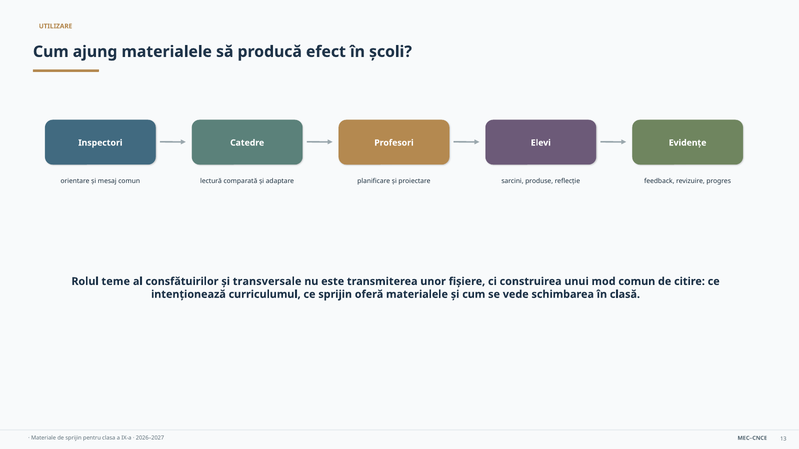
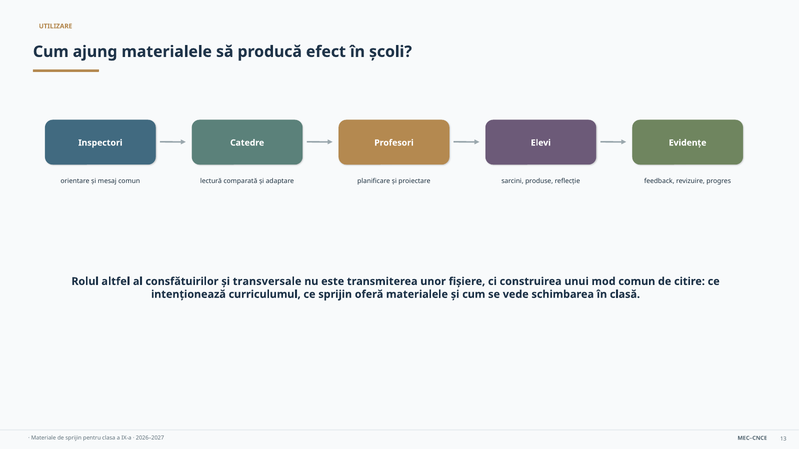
teme: teme -> altfel
